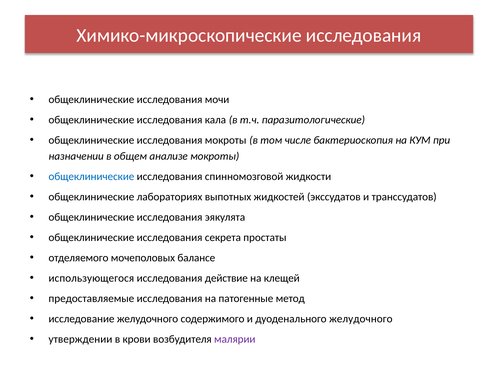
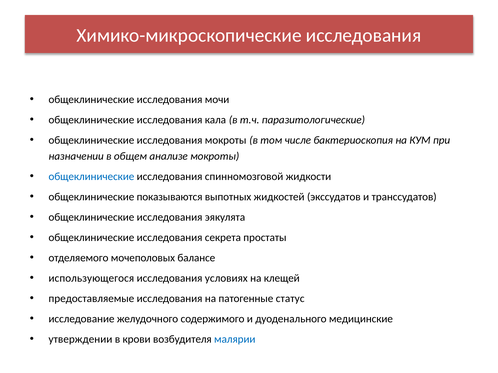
лабораториях: лабораториях -> показываются
действие: действие -> условиях
метод: метод -> статус
дуоденального желудочного: желудочного -> медицинские
малярии colour: purple -> blue
